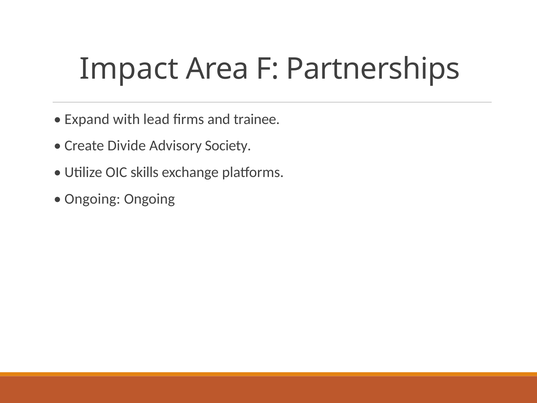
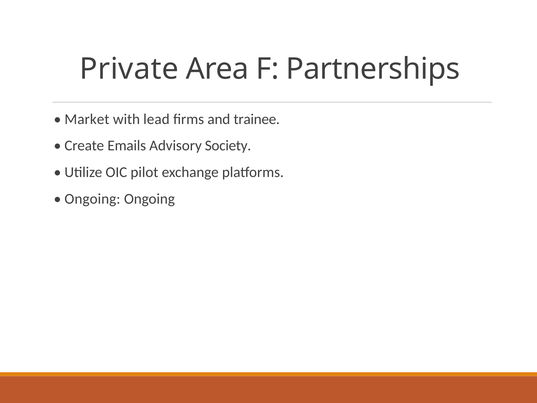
Impact: Impact -> Private
Expand: Expand -> Market
Divide: Divide -> Emails
skills: skills -> pilot
